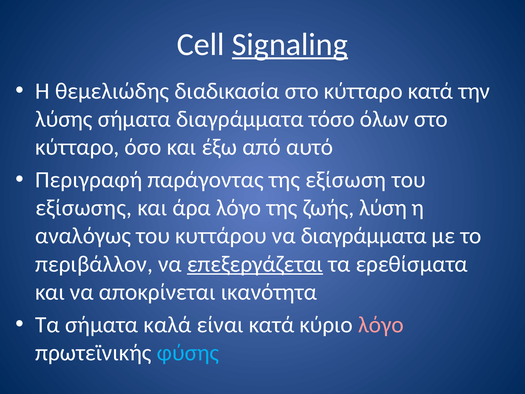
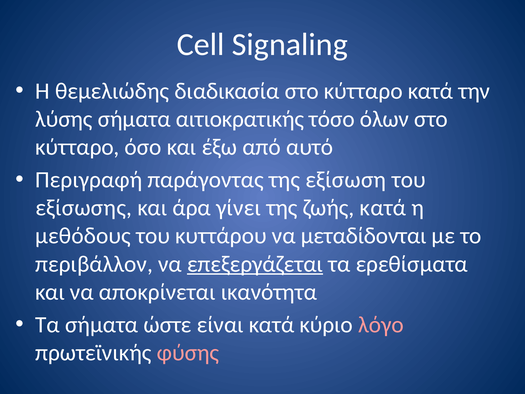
Signaling underline: present -> none
σήματα διαγράμματα: διαγράμματα -> αιτιοκρατικής
άρα λόγο: λόγο -> γίνει
ζωής λύση: λύση -> κατά
αναλόγως: αναλόγως -> μεθόδους
να διαγράμματα: διαγράμματα -> μεταδίδονται
καλά: καλά -> ώστε
φύσης colour: light blue -> pink
